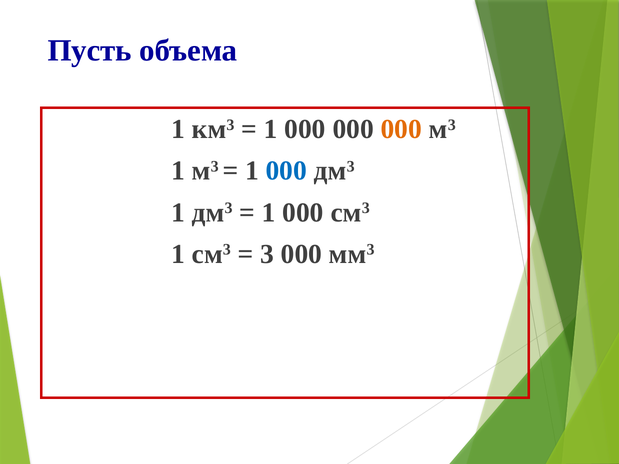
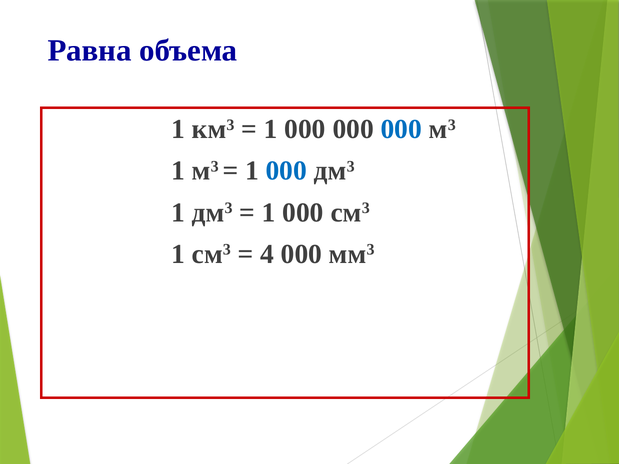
Пусть: Пусть -> Равна
000 at (401, 129) colour: orange -> blue
3: 3 -> 4
